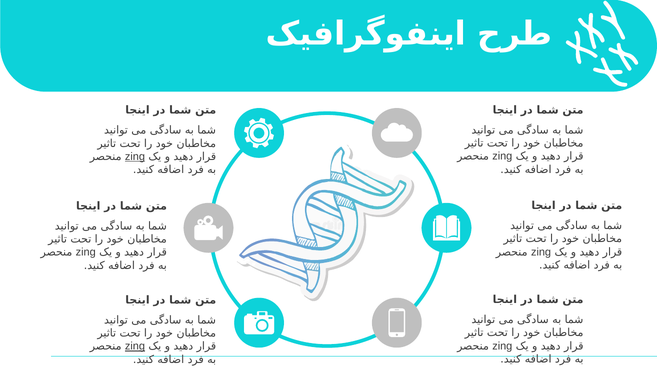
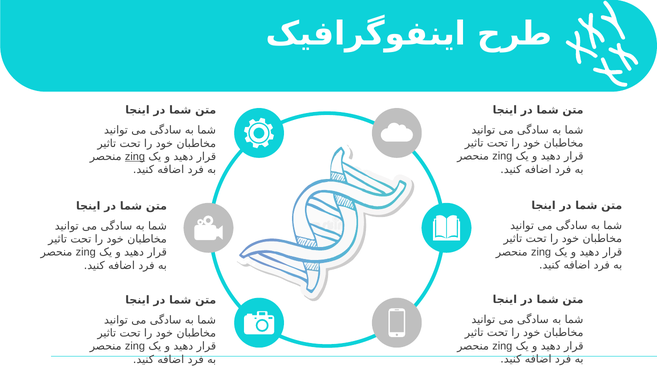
zing at (135, 346) underline: present -> none
